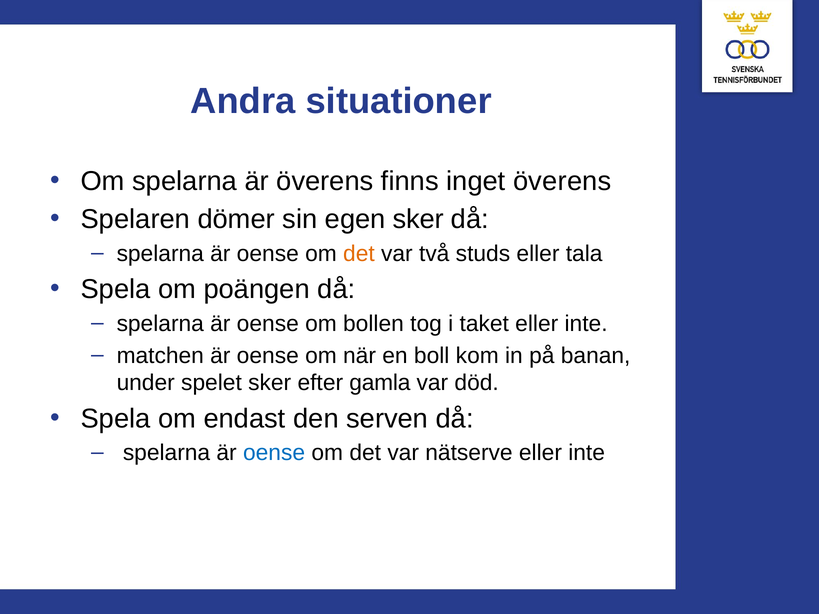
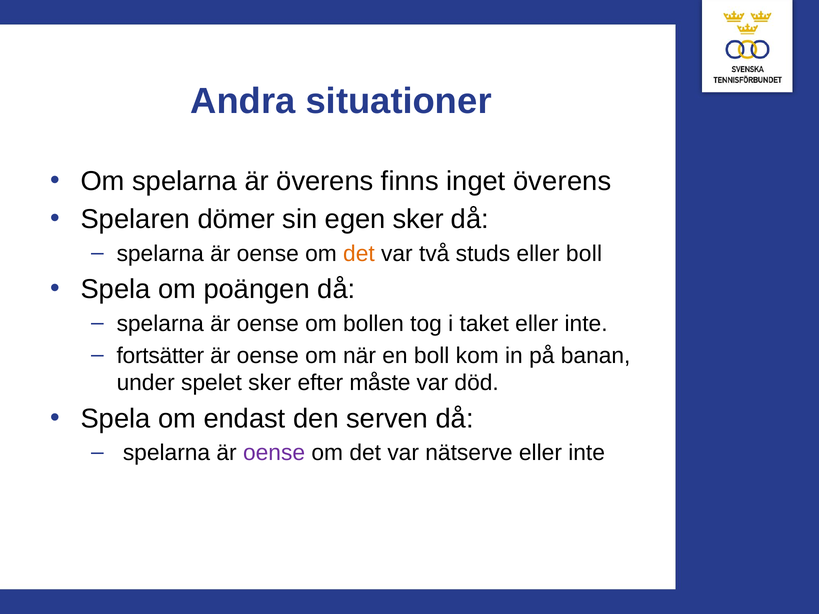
eller tala: tala -> boll
matchen: matchen -> fortsätter
gamla: gamla -> måste
oense at (274, 453) colour: blue -> purple
